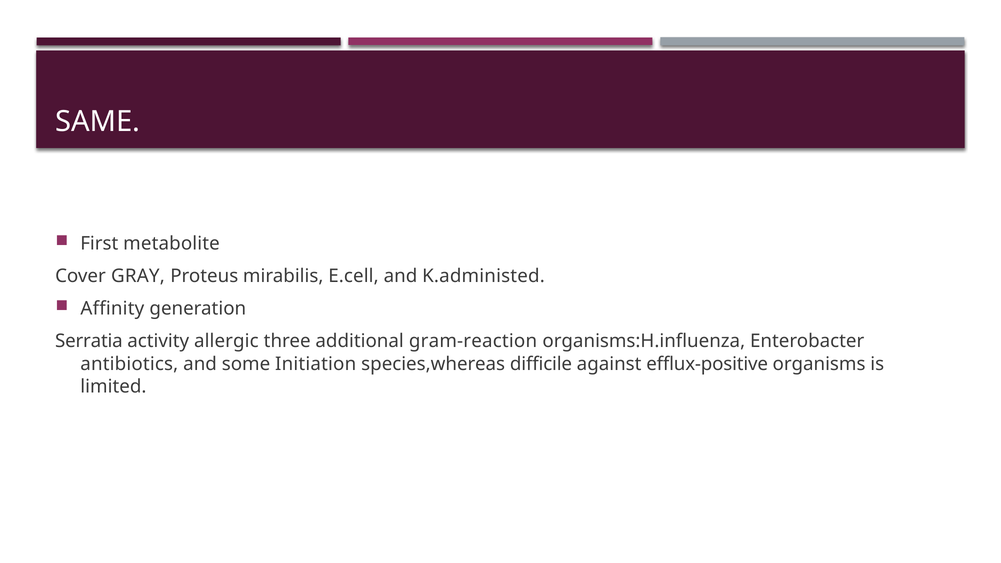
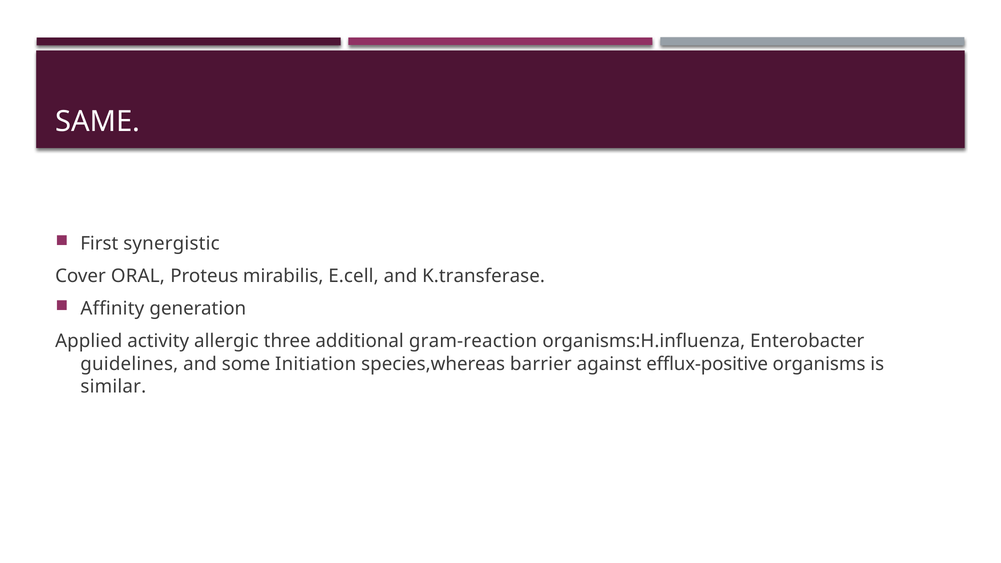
metabolite: metabolite -> synergistic
GRAY: GRAY -> ORAL
K.administed: K.administed -> K.transferase
Serratia: Serratia -> Applied
antibiotics: antibiotics -> guidelines
difficile: difficile -> barrier
limited: limited -> similar
